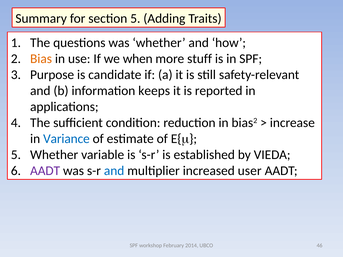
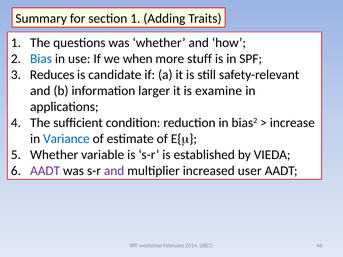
section 5: 5 -> 1
Bias colour: orange -> blue
Purpose: Purpose -> Reduces
keeps: keeps -> larger
reported: reported -> examine
and at (114, 171) colour: blue -> purple
